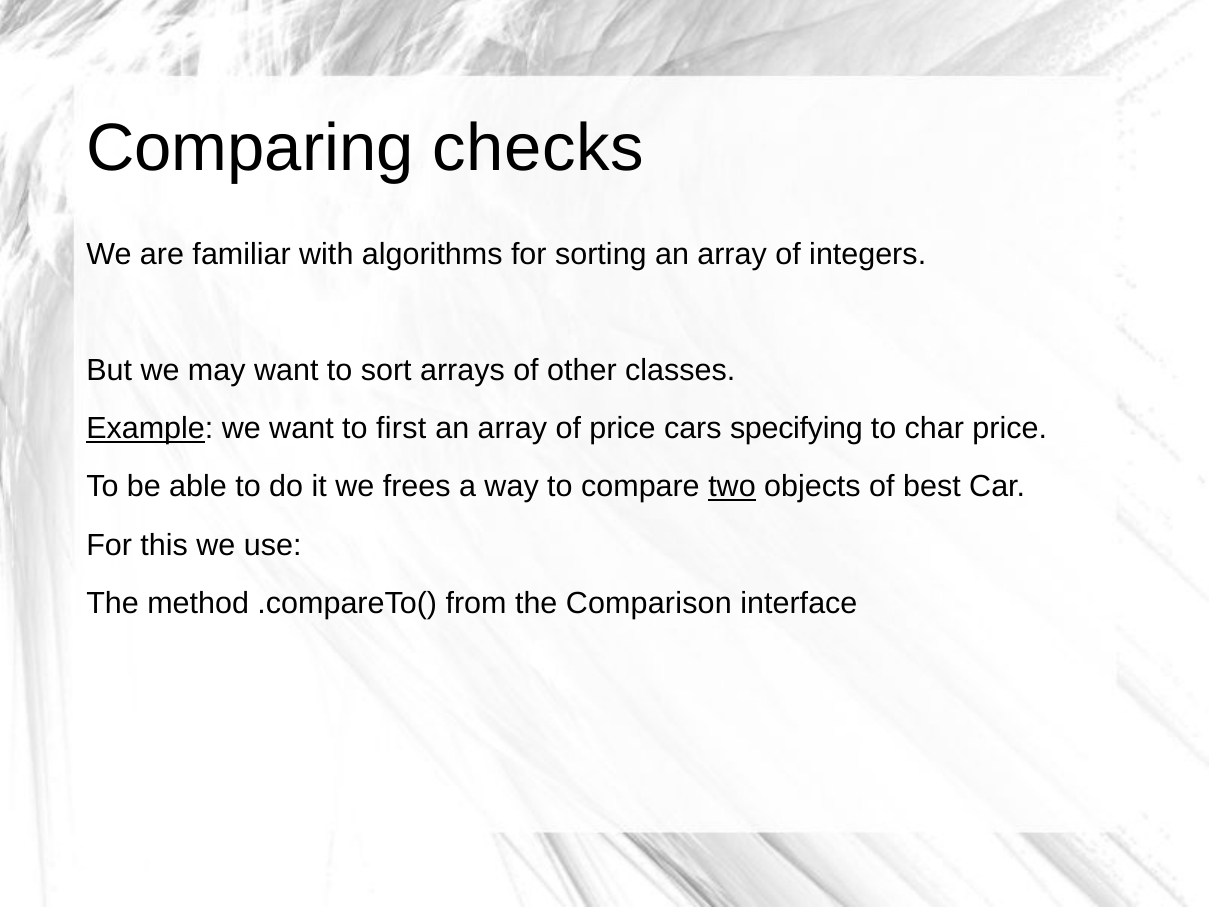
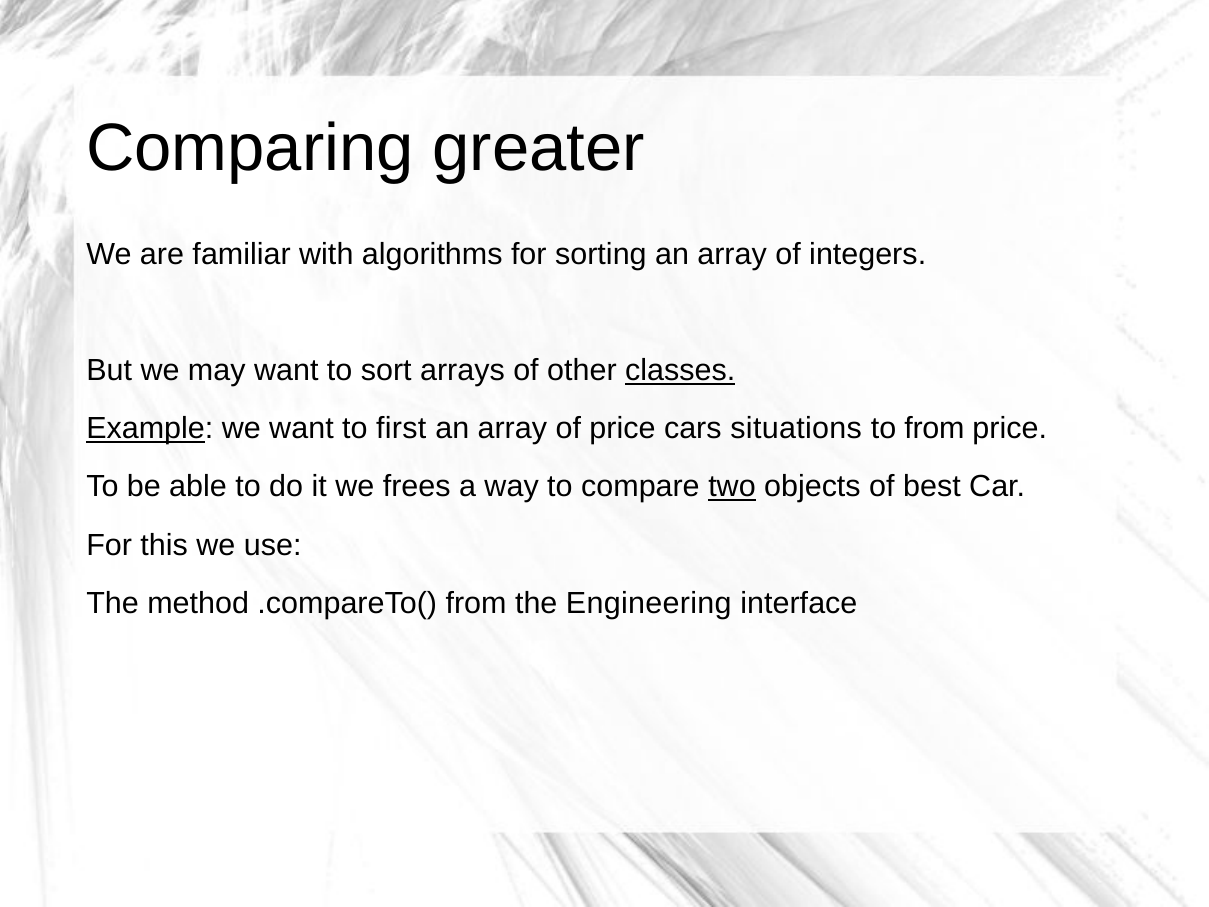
checks: checks -> greater
classes underline: none -> present
specifying: specifying -> situations
to char: char -> from
Comparison: Comparison -> Engineering
